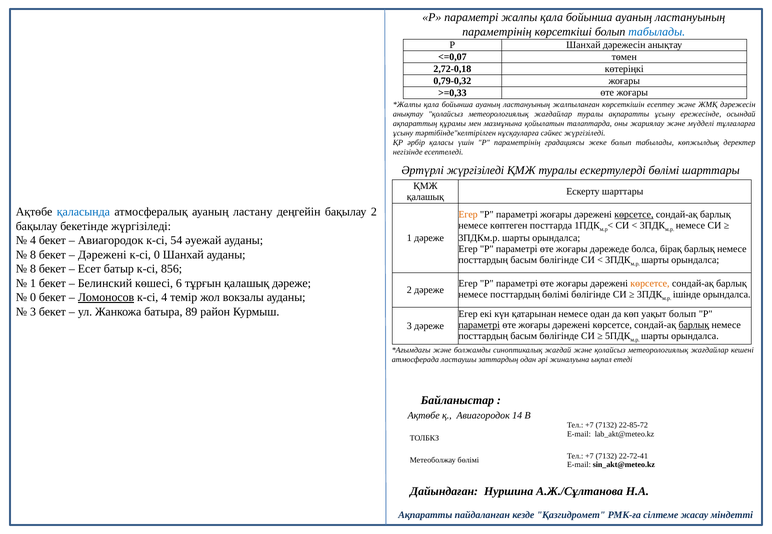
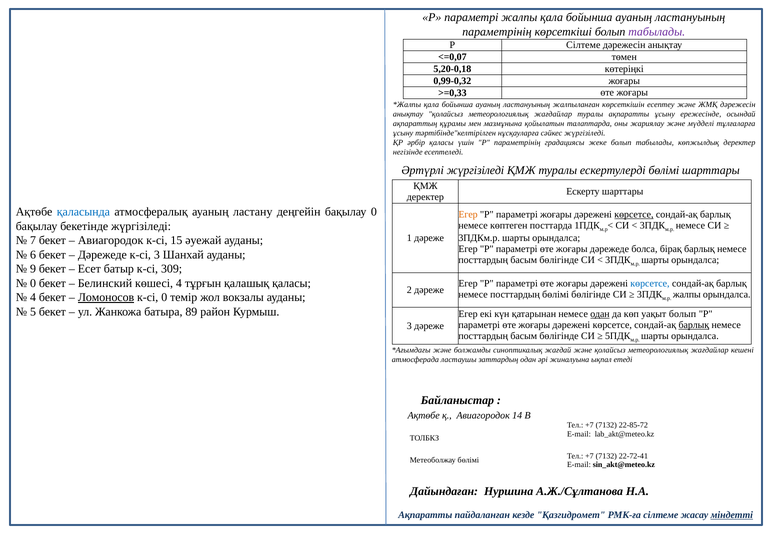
табылады at (657, 32) colour: blue -> purple
Р Шанхай: Шанхай -> Сілтеме
2,72-0,18: 2,72-0,18 -> 5,20-0,18
0,79-0,32: 0,79-0,32 -> 0,99-0,32
қалашық at (425, 197): қалашық -> деректер
бақылау 2: 2 -> 0
4 at (33, 241): 4 -> 7
54: 54 -> 15
8 at (33, 255): 8 -> 6
Дәрежені at (102, 255): Дәрежені -> Дәрежеде
к-сі 0: 0 -> 3
8 at (33, 269): 8 -> 9
856: 856 -> 309
1 at (33, 283): 1 -> 0
көшесі 6: 6 -> 4
қалашық дәреже: дәреже -> қаласы
көрсетсе at (650, 284) colour: orange -> blue
ішінде at (687, 295): ішінде -> жалпы
0 at (33, 298): 0 -> 4
к-сі 4: 4 -> 0
3 at (33, 312): 3 -> 5
одан at (600, 314) underline: none -> present
параметрі at (479, 325) underline: present -> none
міндетті underline: none -> present
